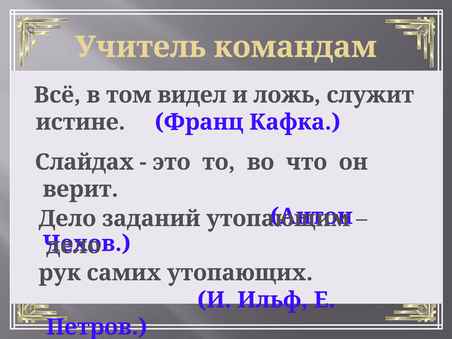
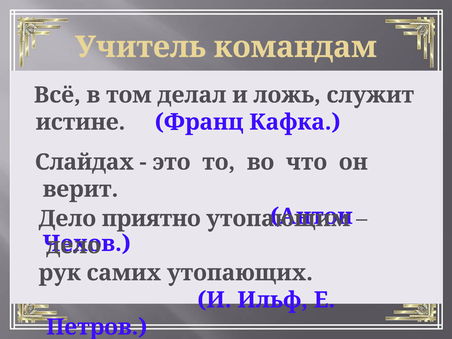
видел: видел -> делал
заданий: заданий -> приятно
